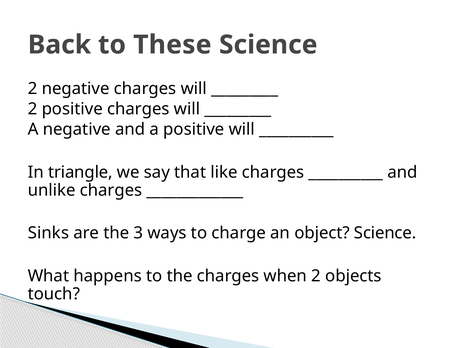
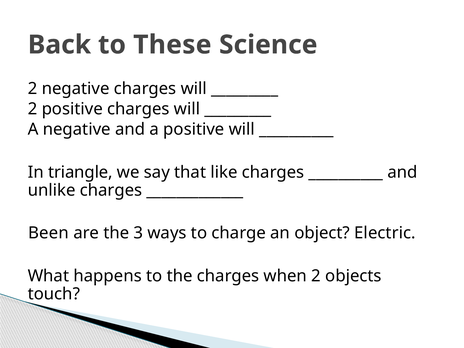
Sinks: Sinks -> Been
object Science: Science -> Electric
